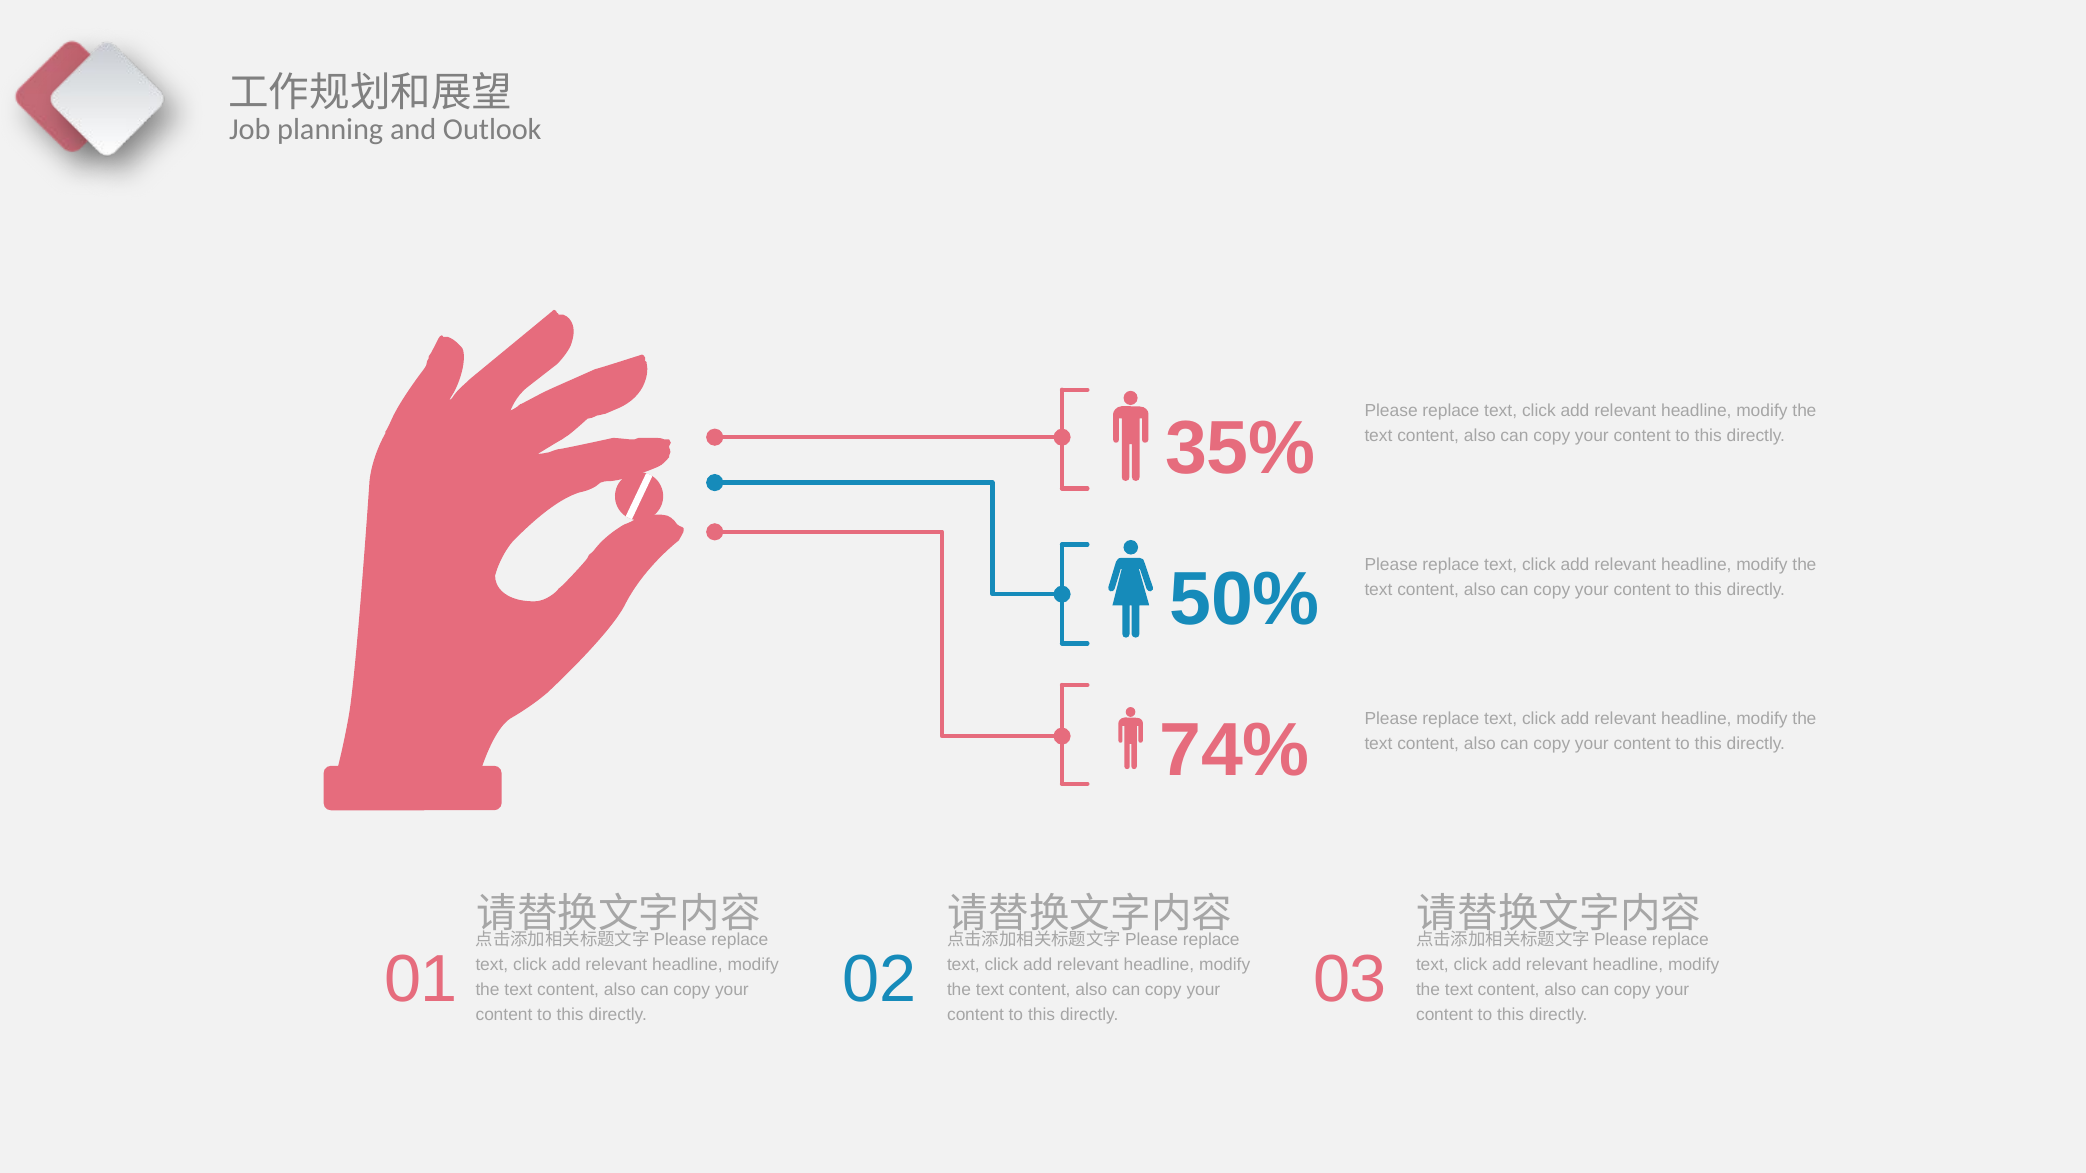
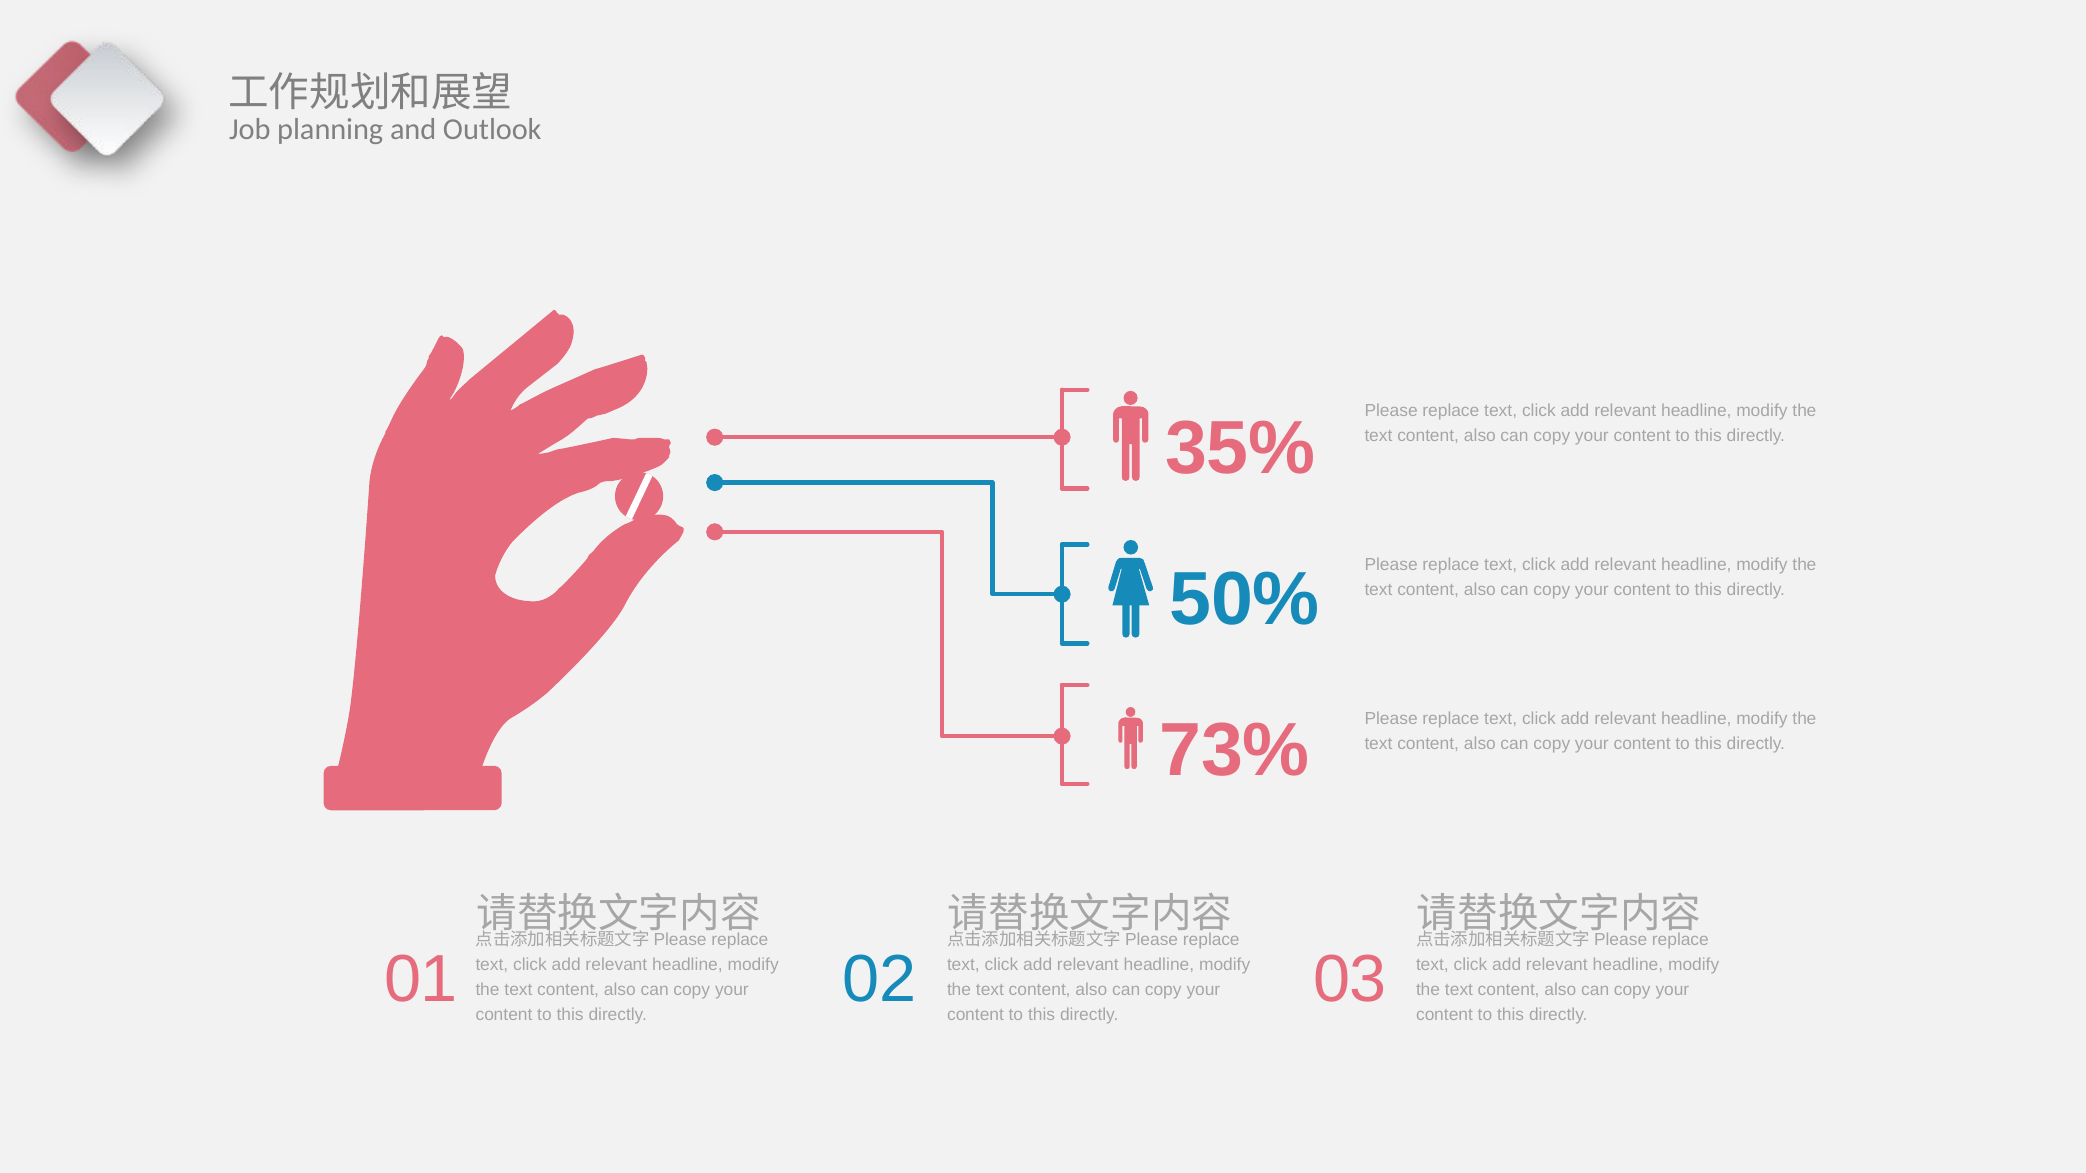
74%: 74% -> 73%
